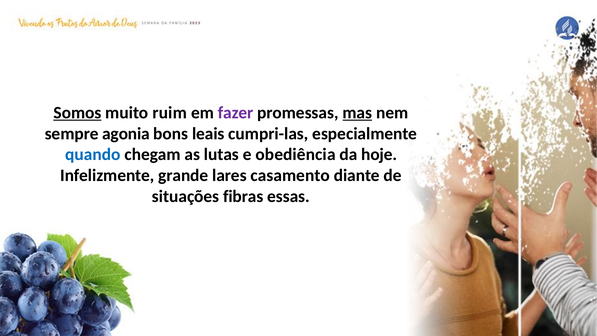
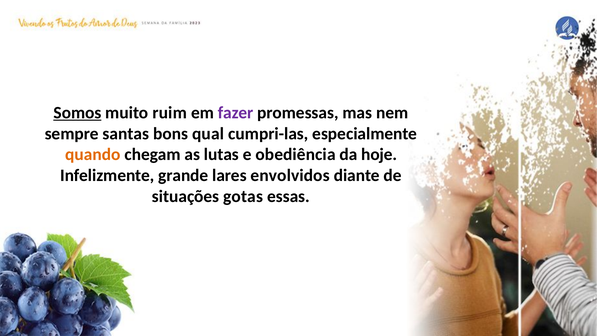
mas underline: present -> none
agonia: agonia -> santas
leais: leais -> qual
quando colour: blue -> orange
casamento: casamento -> envolvidos
fibras: fibras -> gotas
